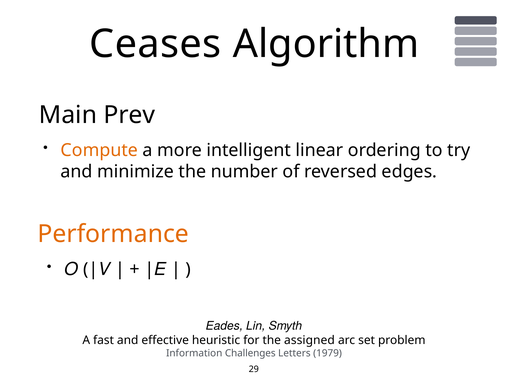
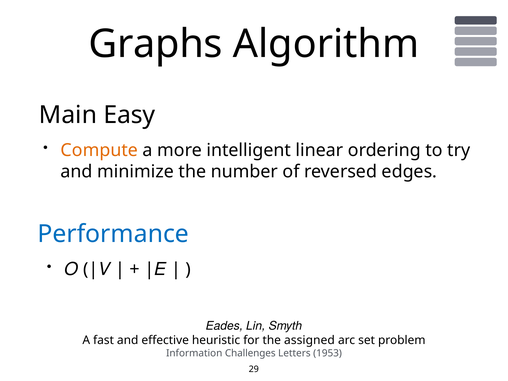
Ceases: Ceases -> Graphs
Prev: Prev -> Easy
Performance colour: orange -> blue
1979: 1979 -> 1953
